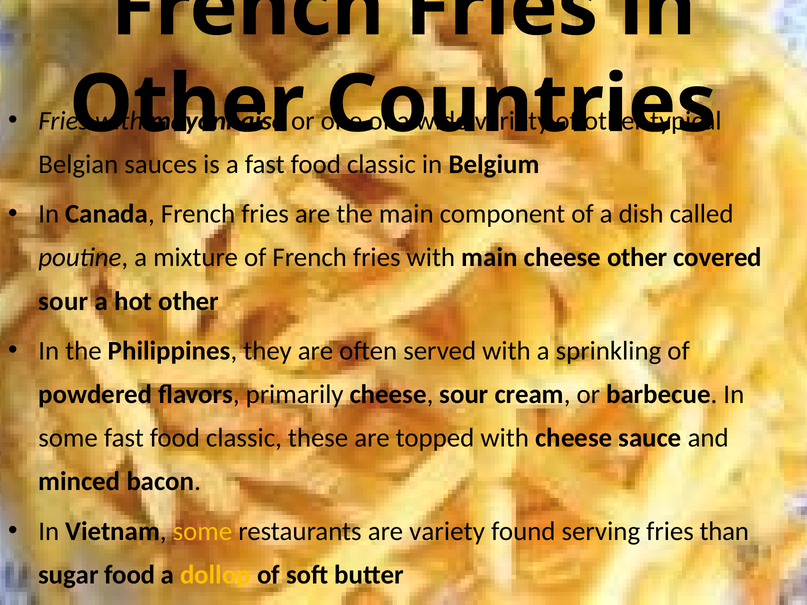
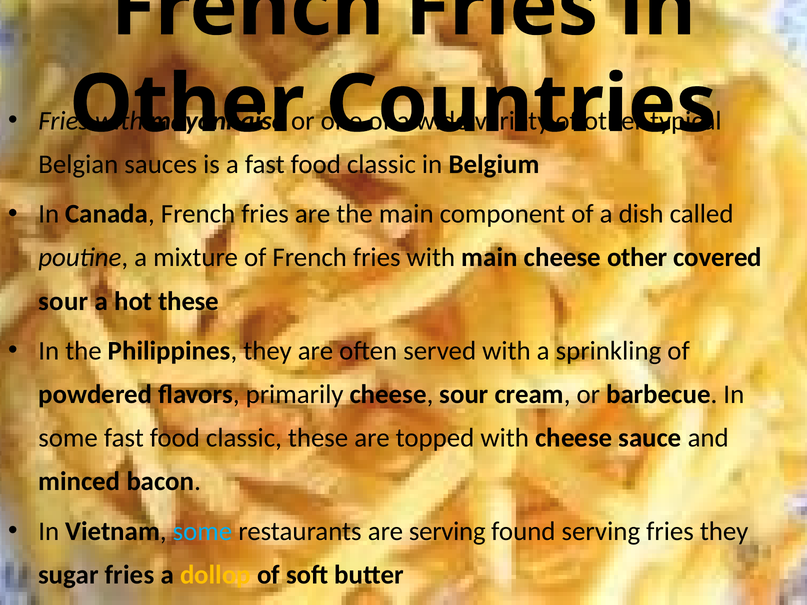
hot other: other -> these
some at (202, 532) colour: yellow -> light blue
are variety: variety -> serving
fries than: than -> they
sugar food: food -> fries
